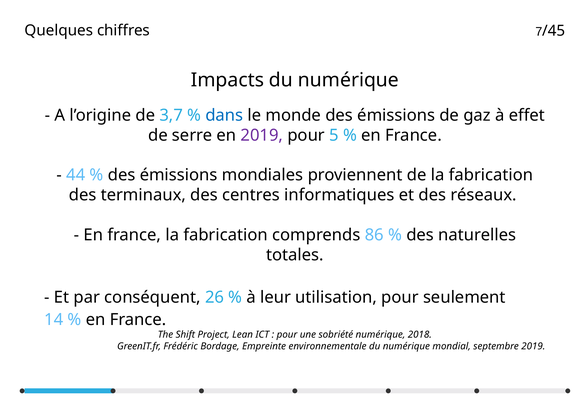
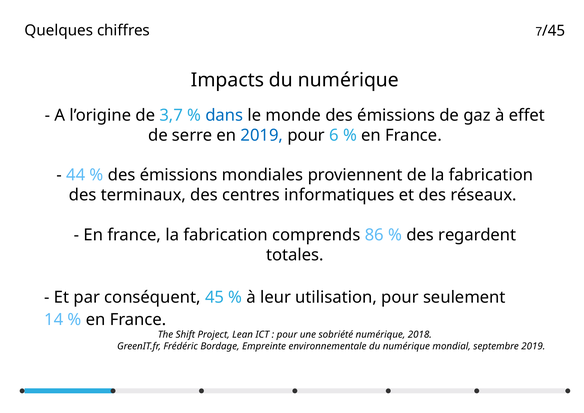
2019 at (262, 135) colour: purple -> blue
5: 5 -> 6
naturelles: naturelles -> regardent
26: 26 -> 45
